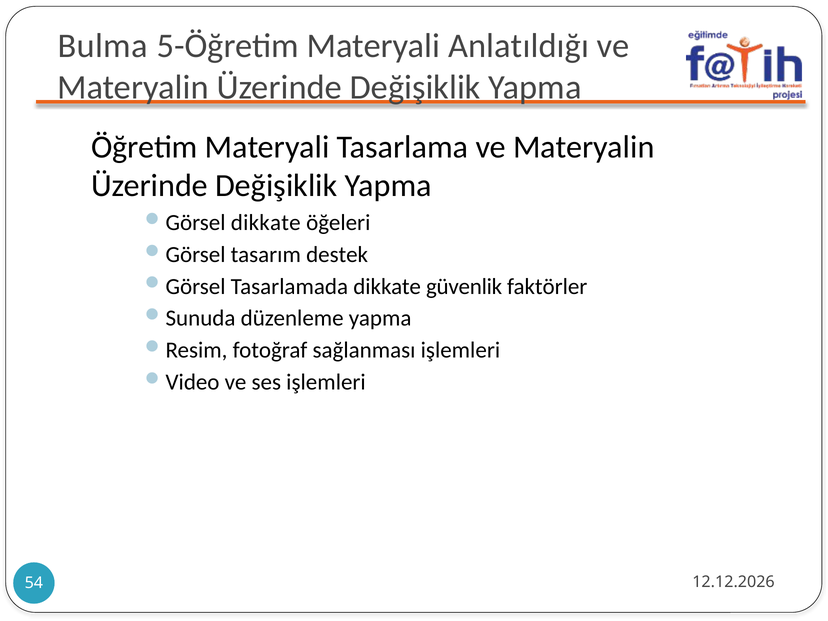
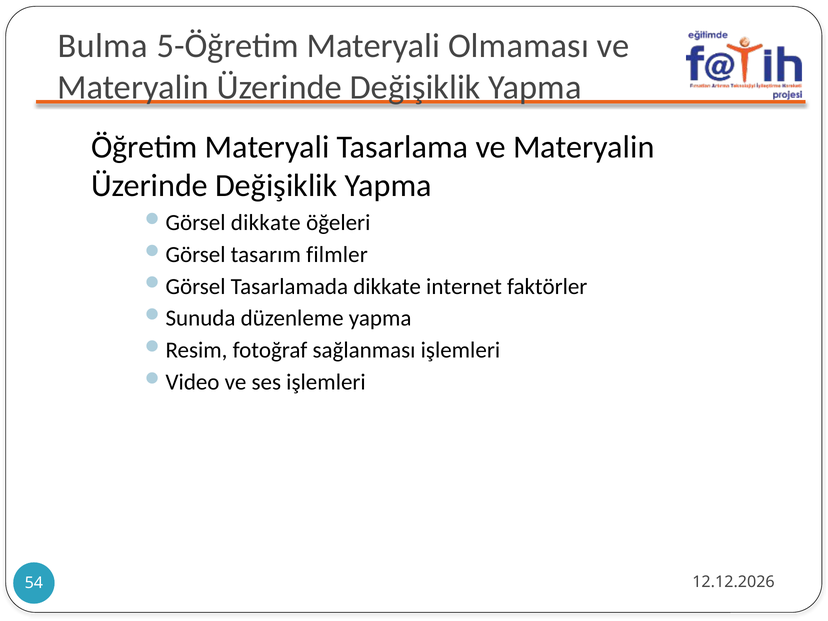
Anlatıldığı: Anlatıldığı -> Olmaması
destek: destek -> filmler
güvenlik: güvenlik -> internet
